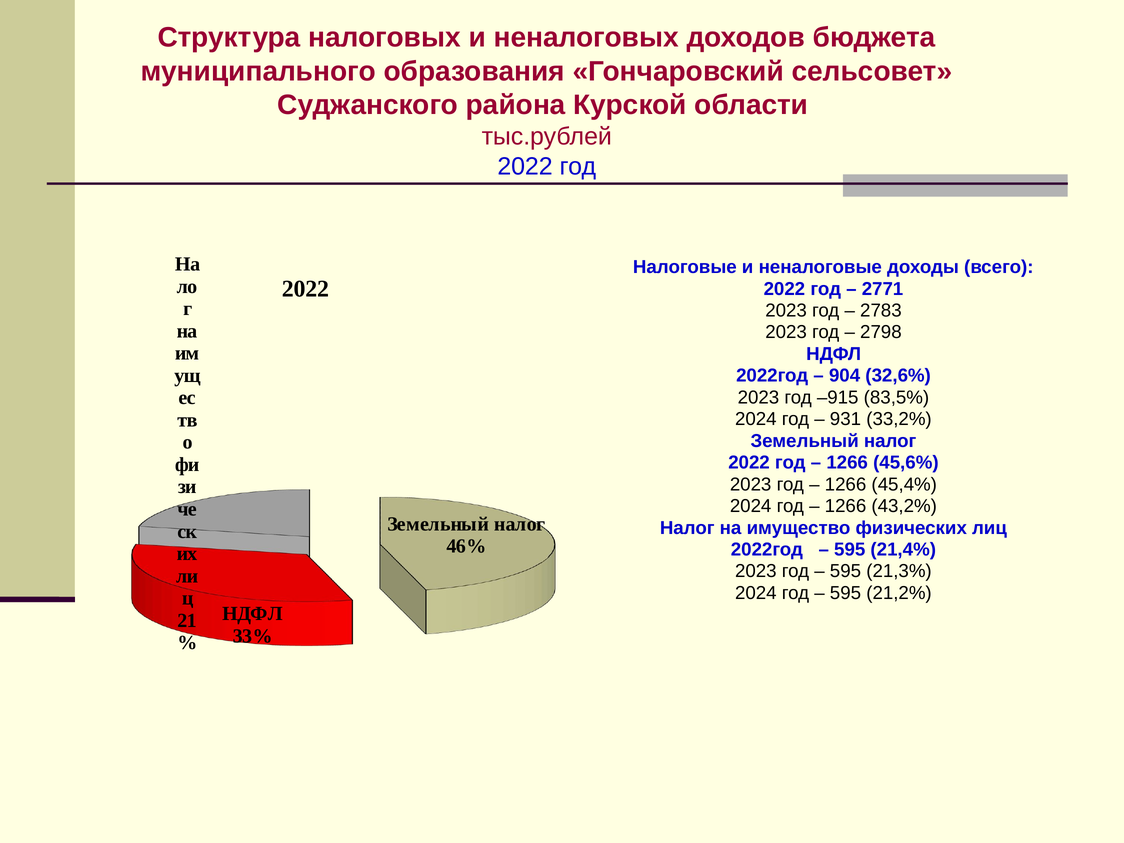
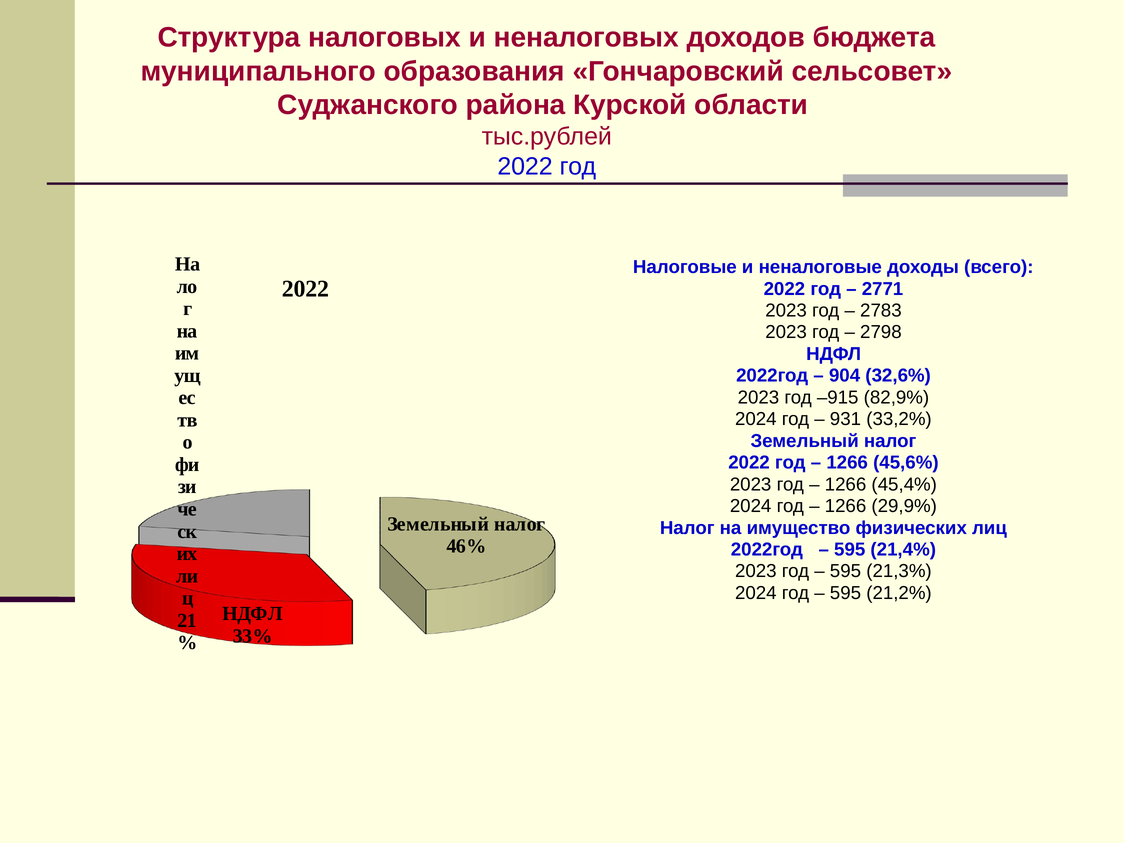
83,5%: 83,5% -> 82,9%
43,2%: 43,2% -> 29,9%
